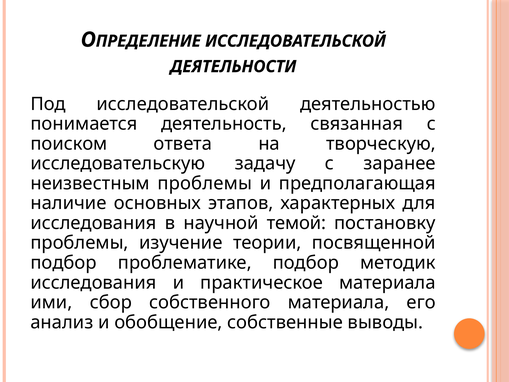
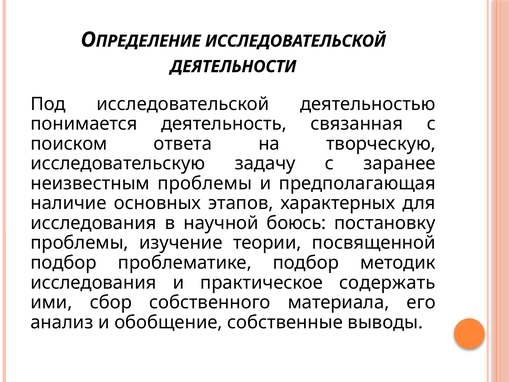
темой: темой -> боюсь
практическое материала: материала -> содержать
